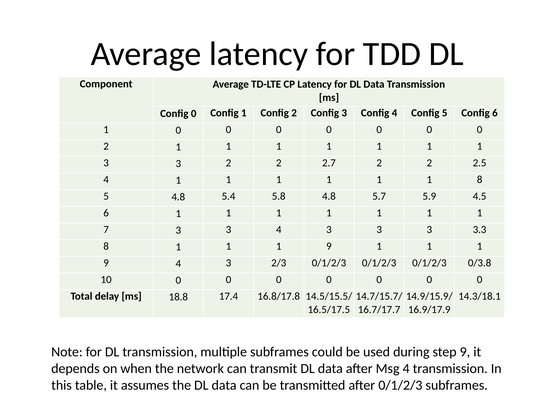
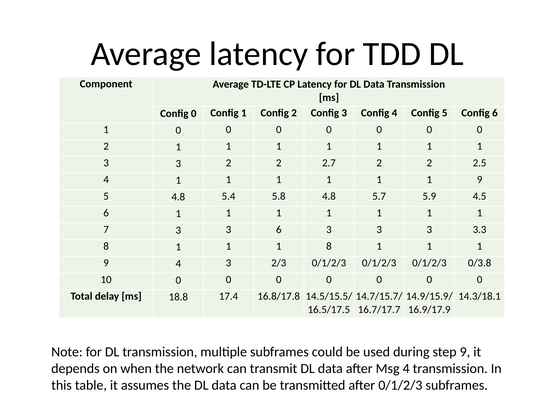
8 at (480, 179): 8 -> 9
3 4: 4 -> 6
9 at (329, 246): 9 -> 8
